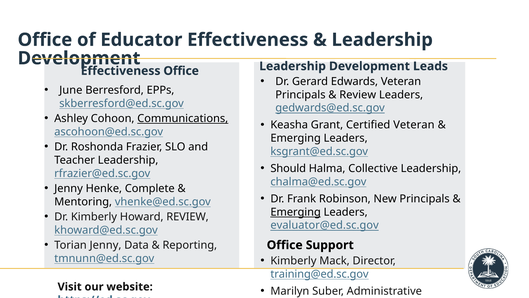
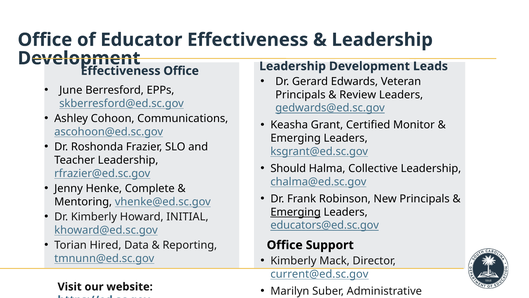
Communications underline: present -> none
Certified Veteran: Veteran -> Monitor
Howard REVIEW: REVIEW -> INITIAL
evaluator@ed.sc.gov: evaluator@ed.sc.gov -> educators@ed.sc.gov
Torian Jenny: Jenny -> Hired
training@ed.sc.gov: training@ed.sc.gov -> current@ed.sc.gov
